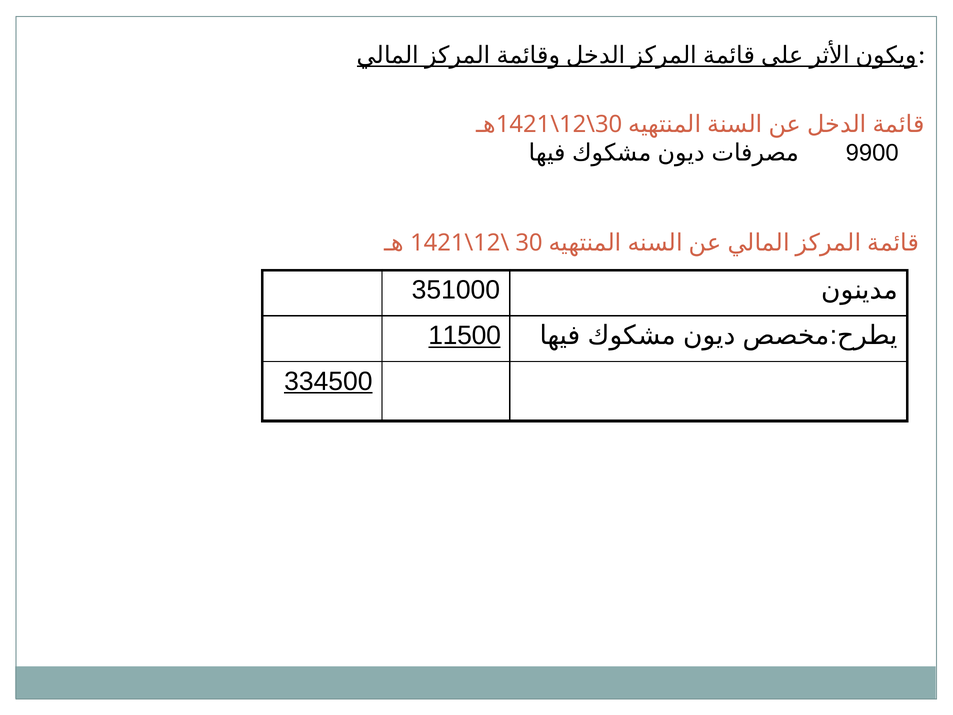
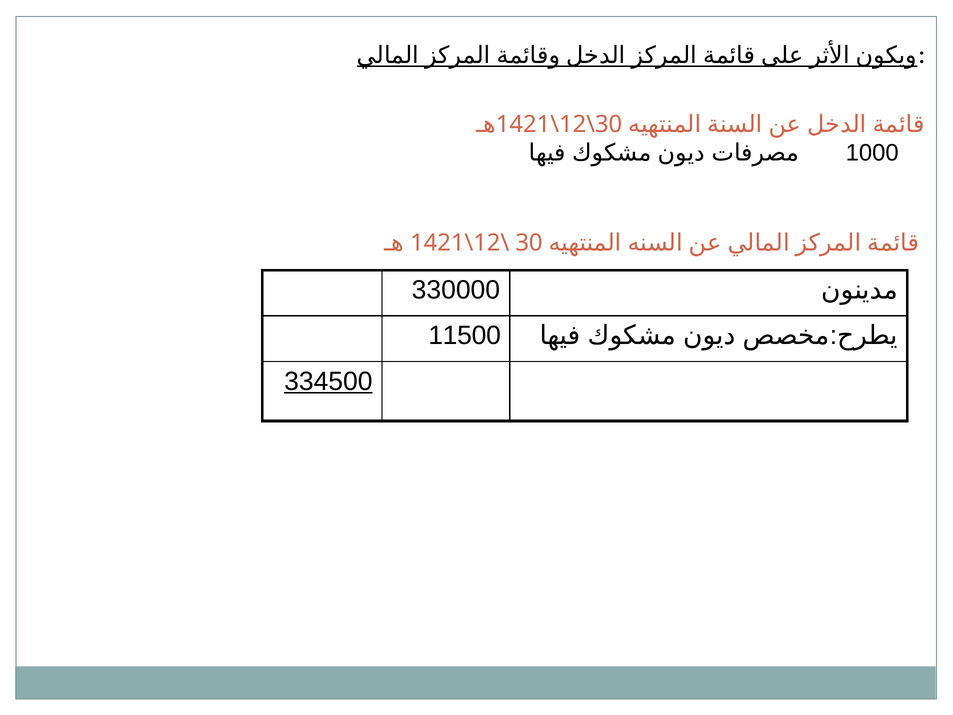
9900: 9900 -> 1000
351000: 351000 -> 330000
11500 underline: present -> none
